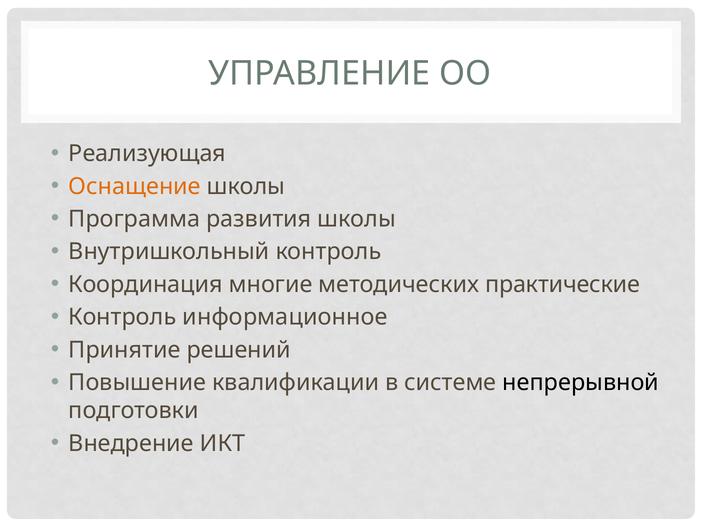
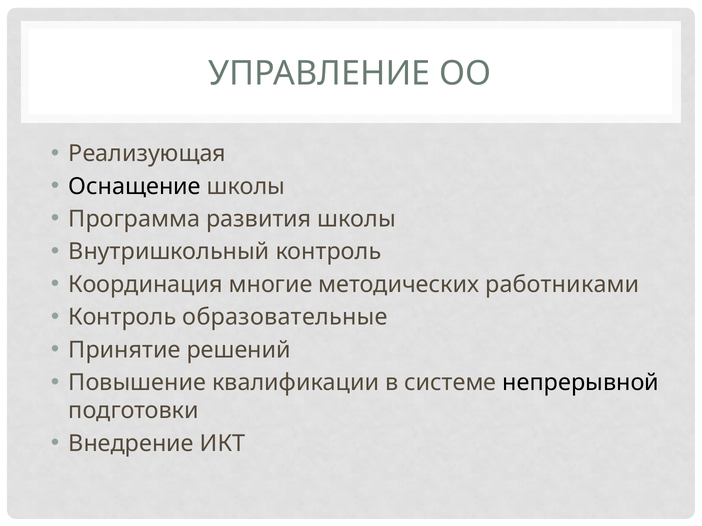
Оснащение colour: orange -> black
практические: практические -> работниками
информационное: информационное -> образовательные
